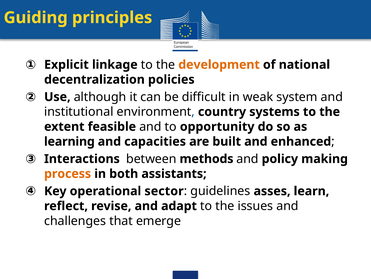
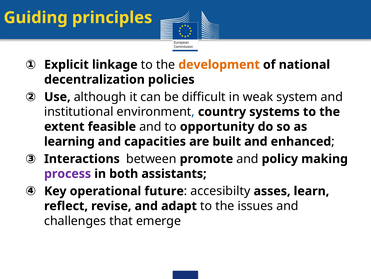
methods: methods -> promote
process colour: orange -> purple
sector: sector -> future
guidelines: guidelines -> accesibilty
